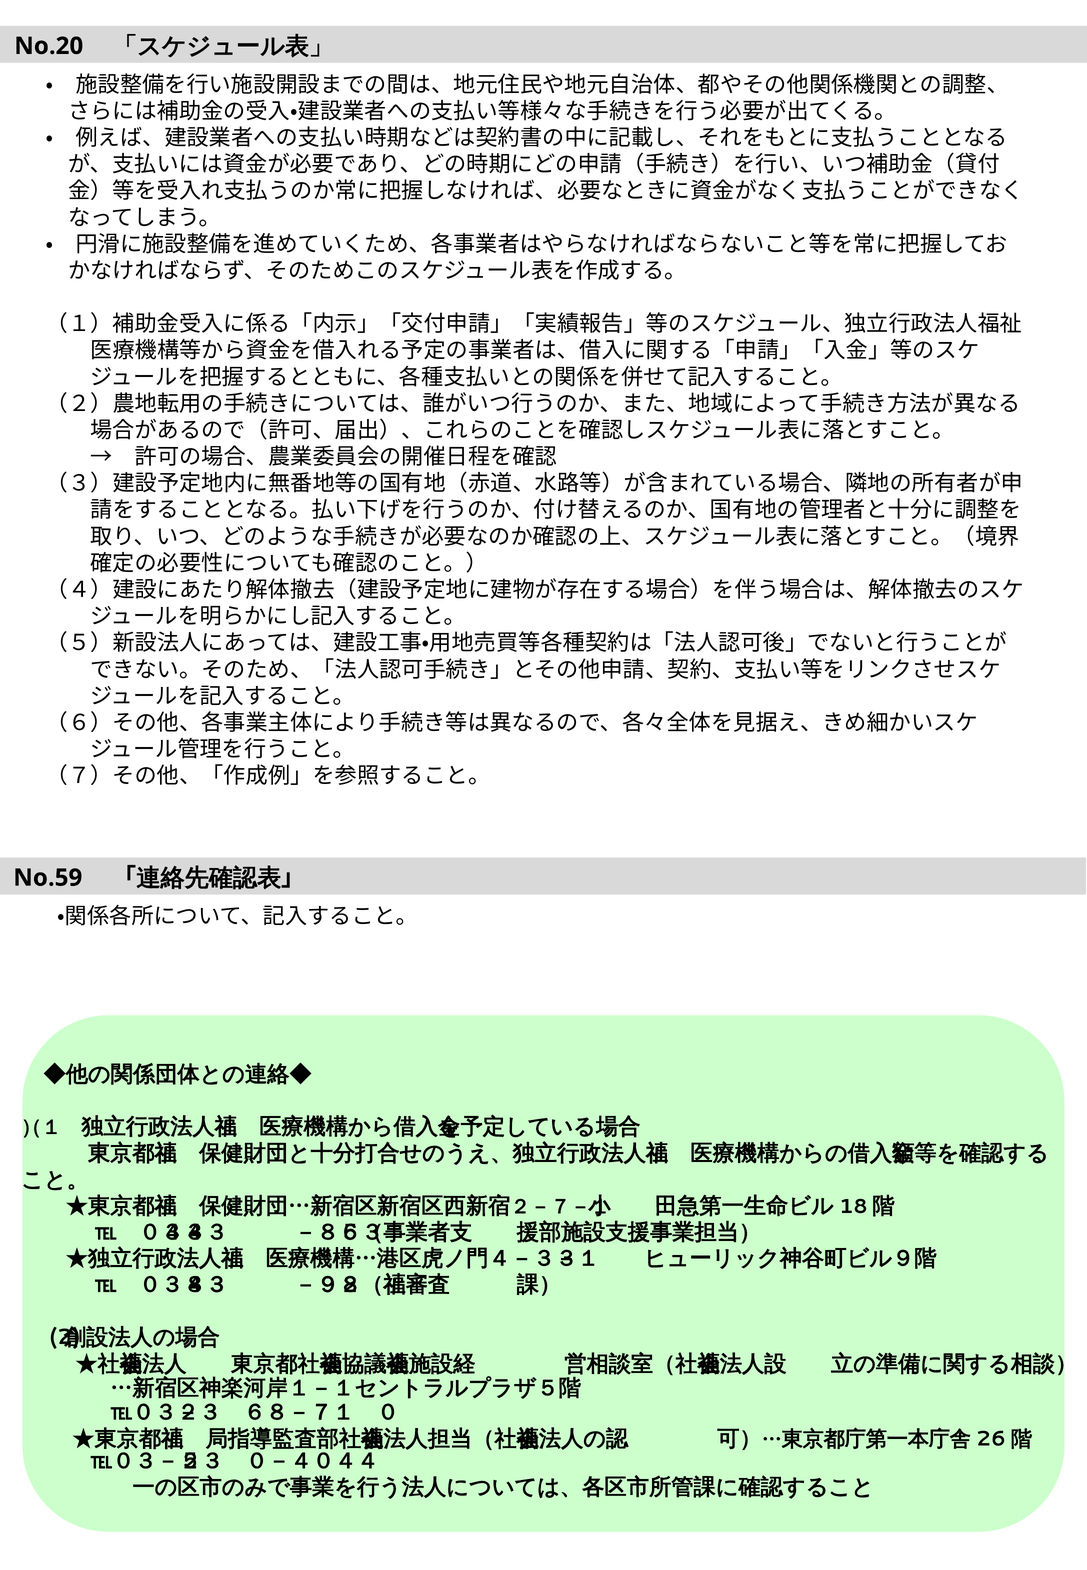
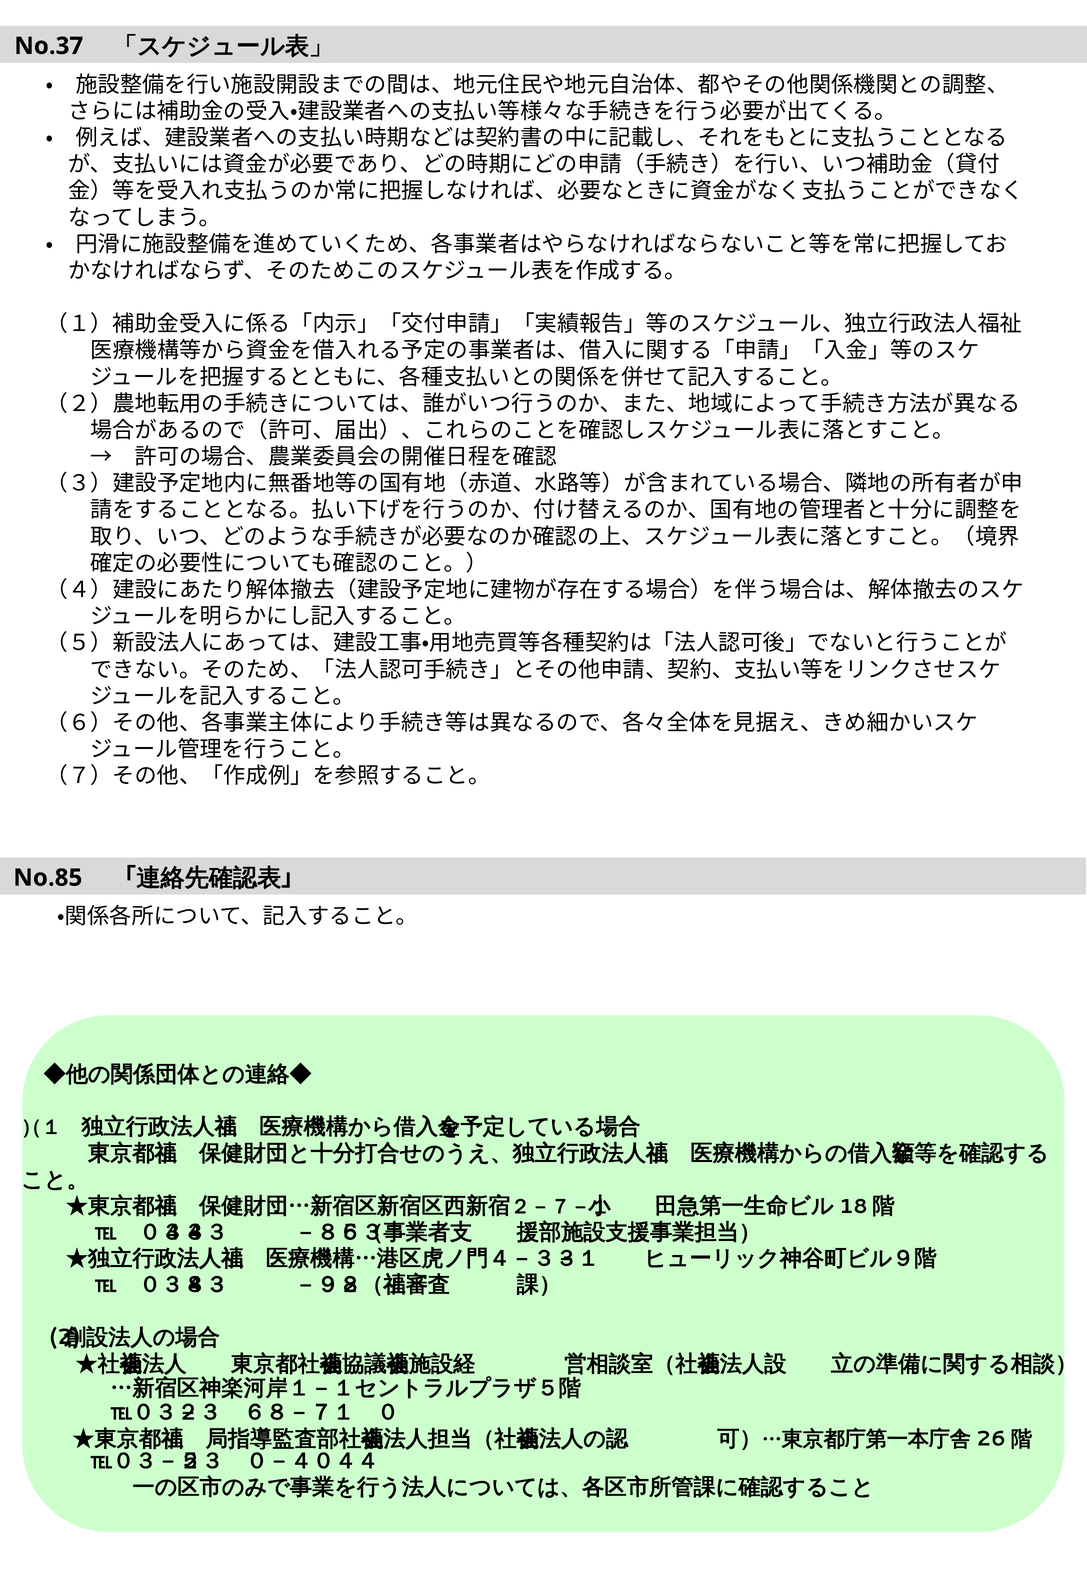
No.20: No.20 -> No.37
No.59: No.59 -> No.85
